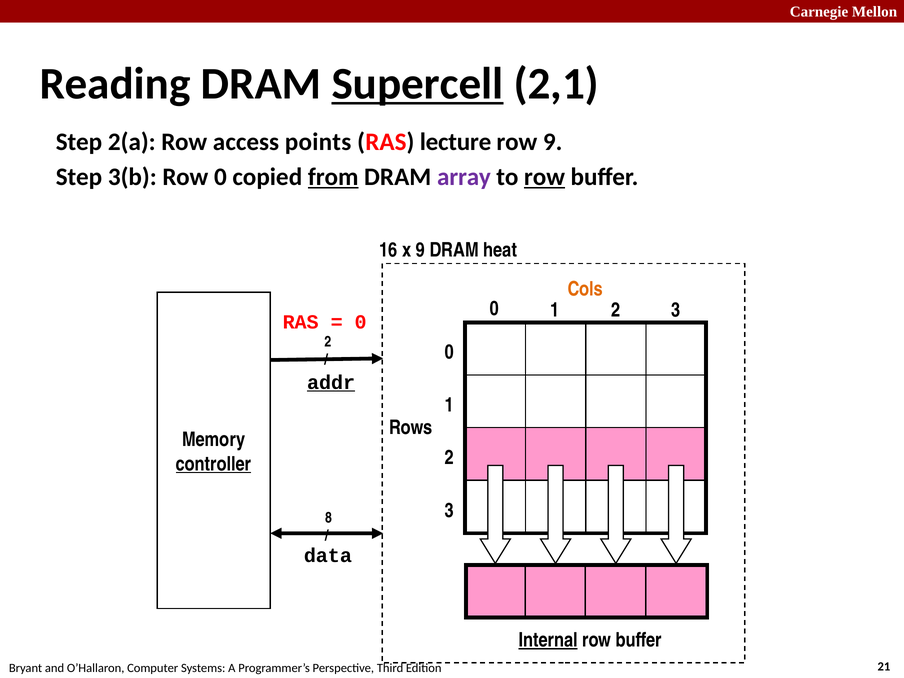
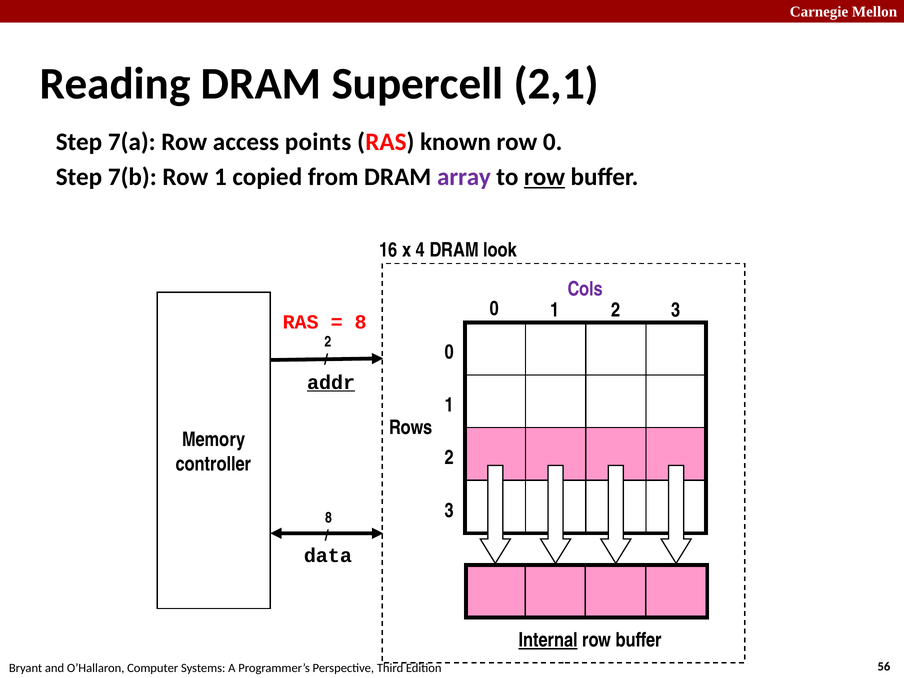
Supercell underline: present -> none
2(a: 2(a -> 7(a
lecture: lecture -> known
row 9: 9 -> 0
3(b: 3(b -> 7(b
Row 0: 0 -> 1
from underline: present -> none
x 9: 9 -> 4
heat: heat -> look
Cols colour: orange -> purple
0 at (361, 322): 0 -> 8
controller underline: present -> none
21: 21 -> 56
